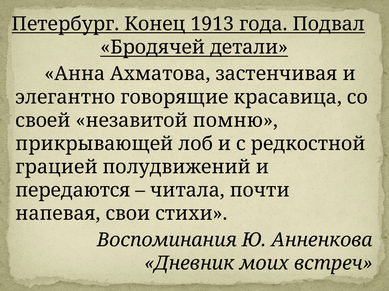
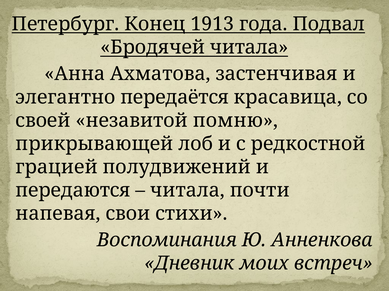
Бродячей детали: детали -> читала
говорящие: говорящие -> передаётся
